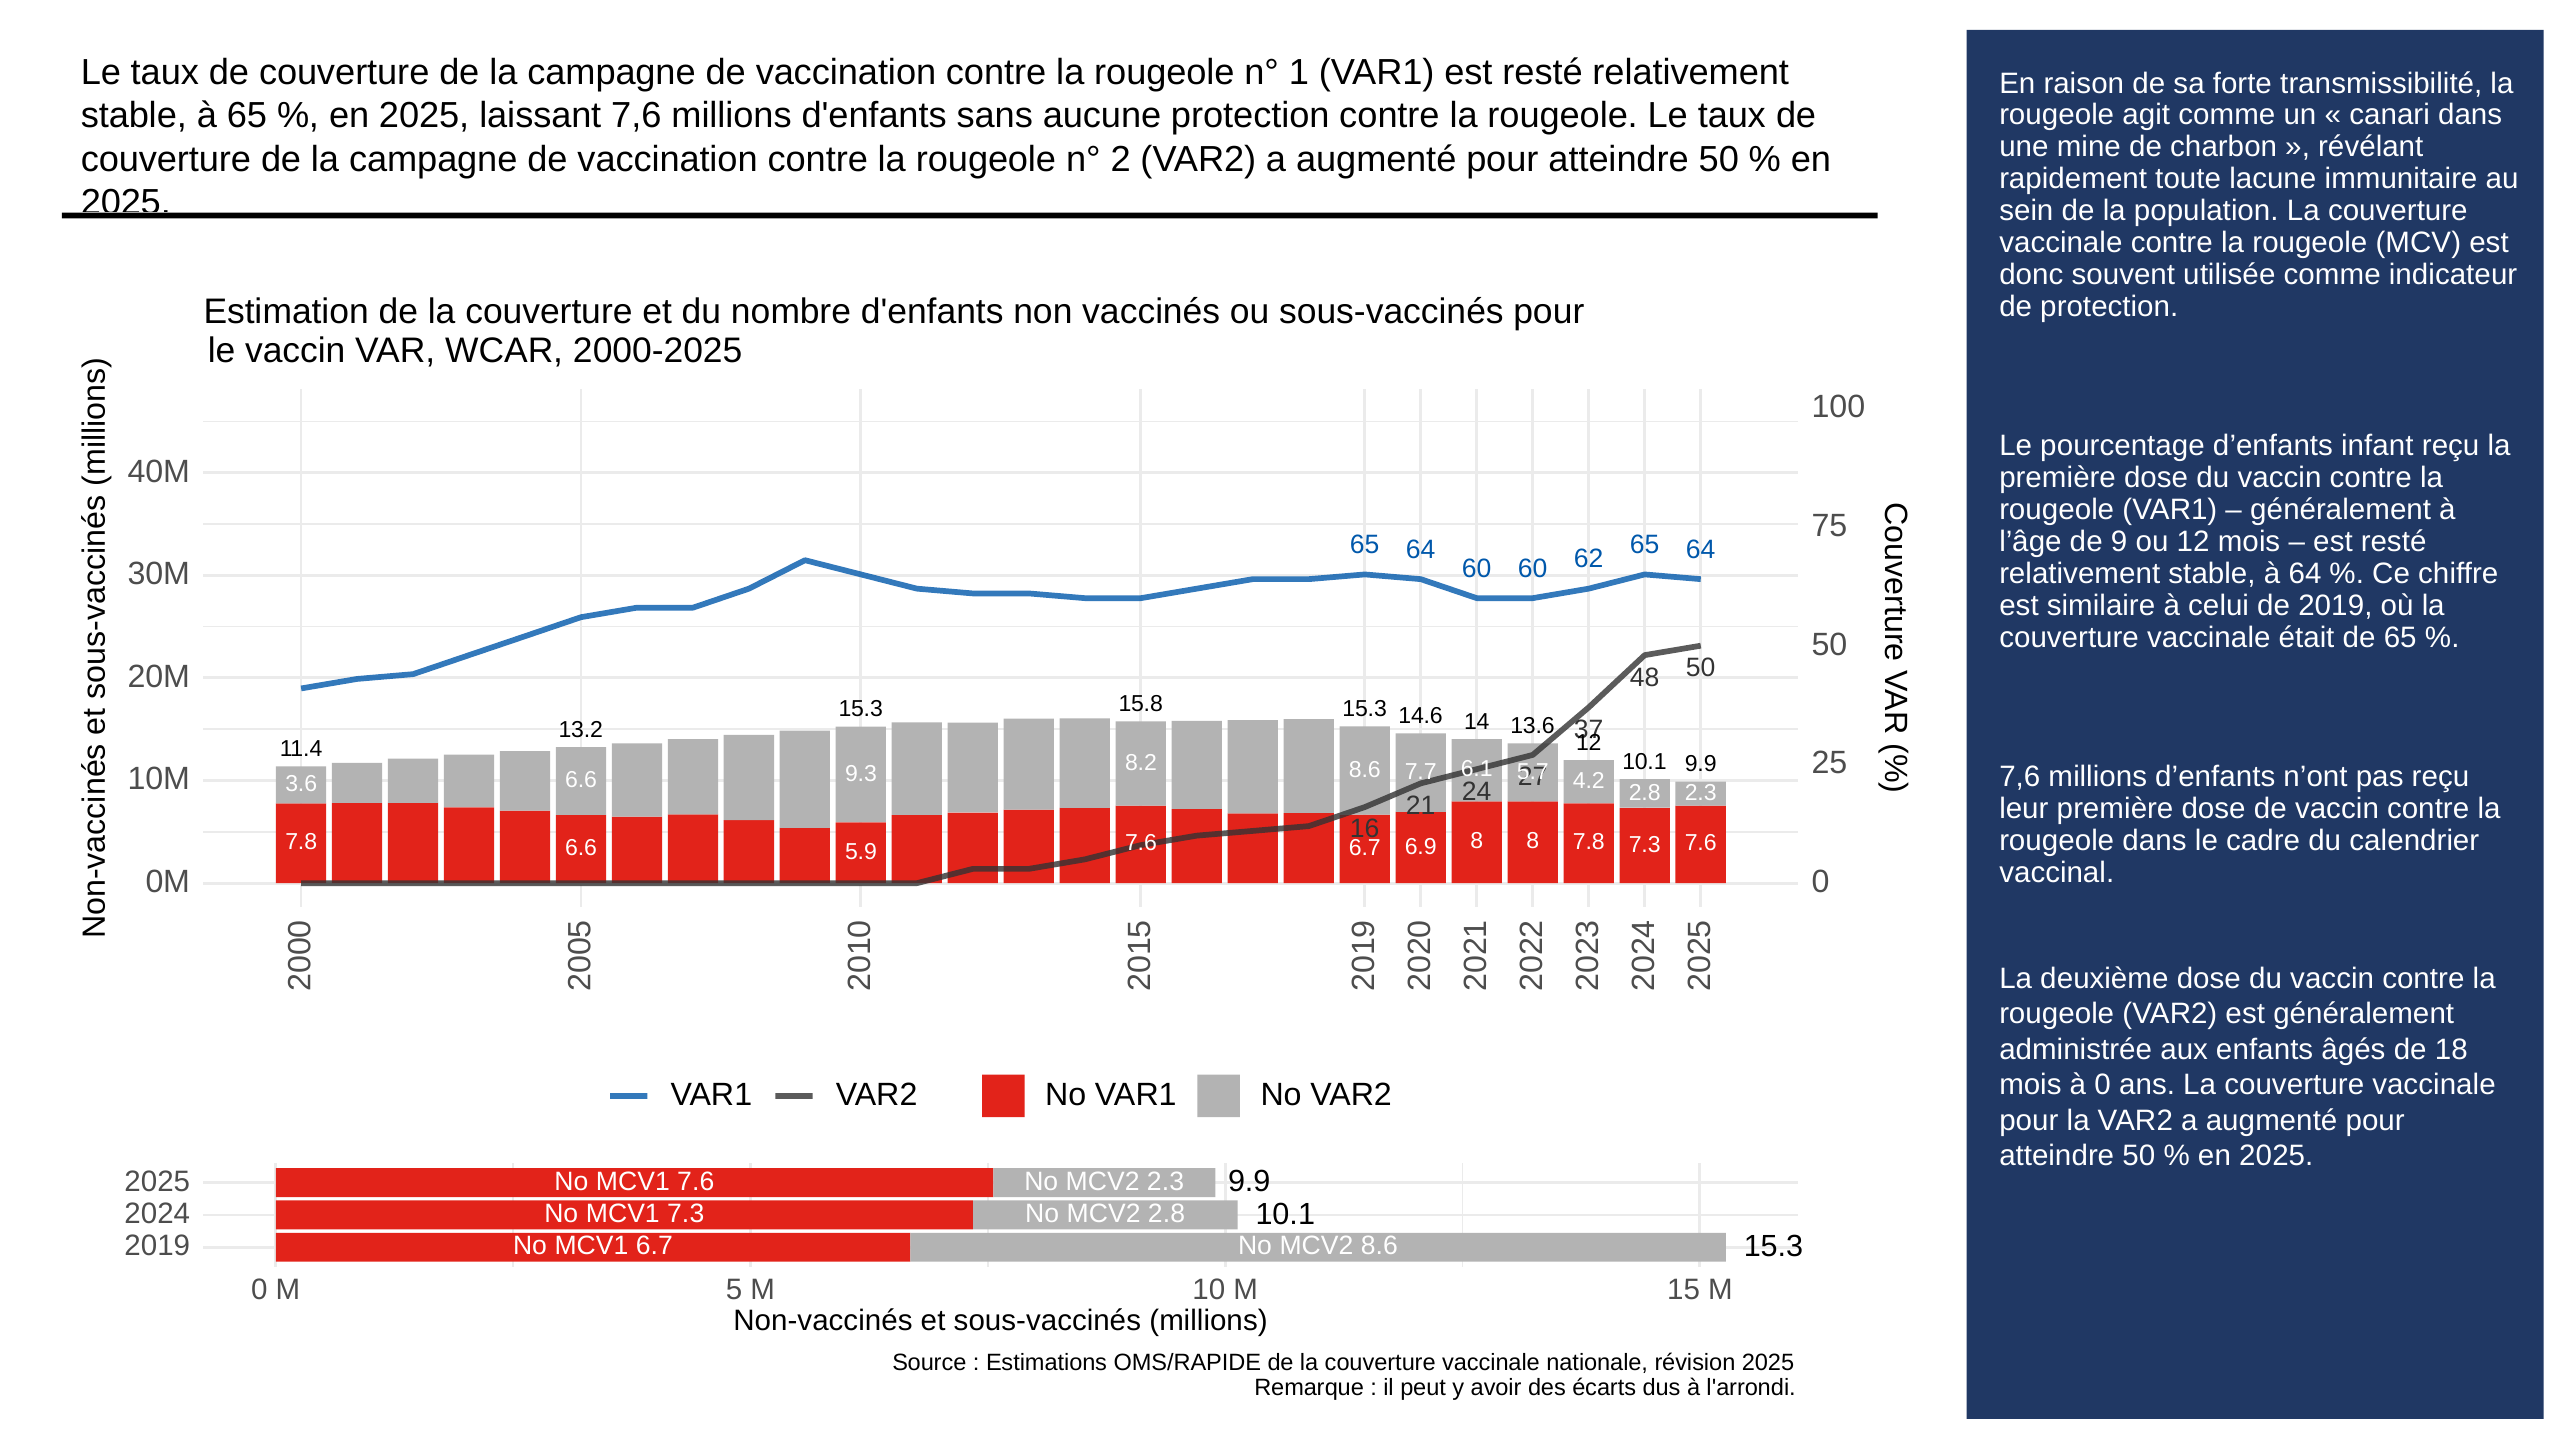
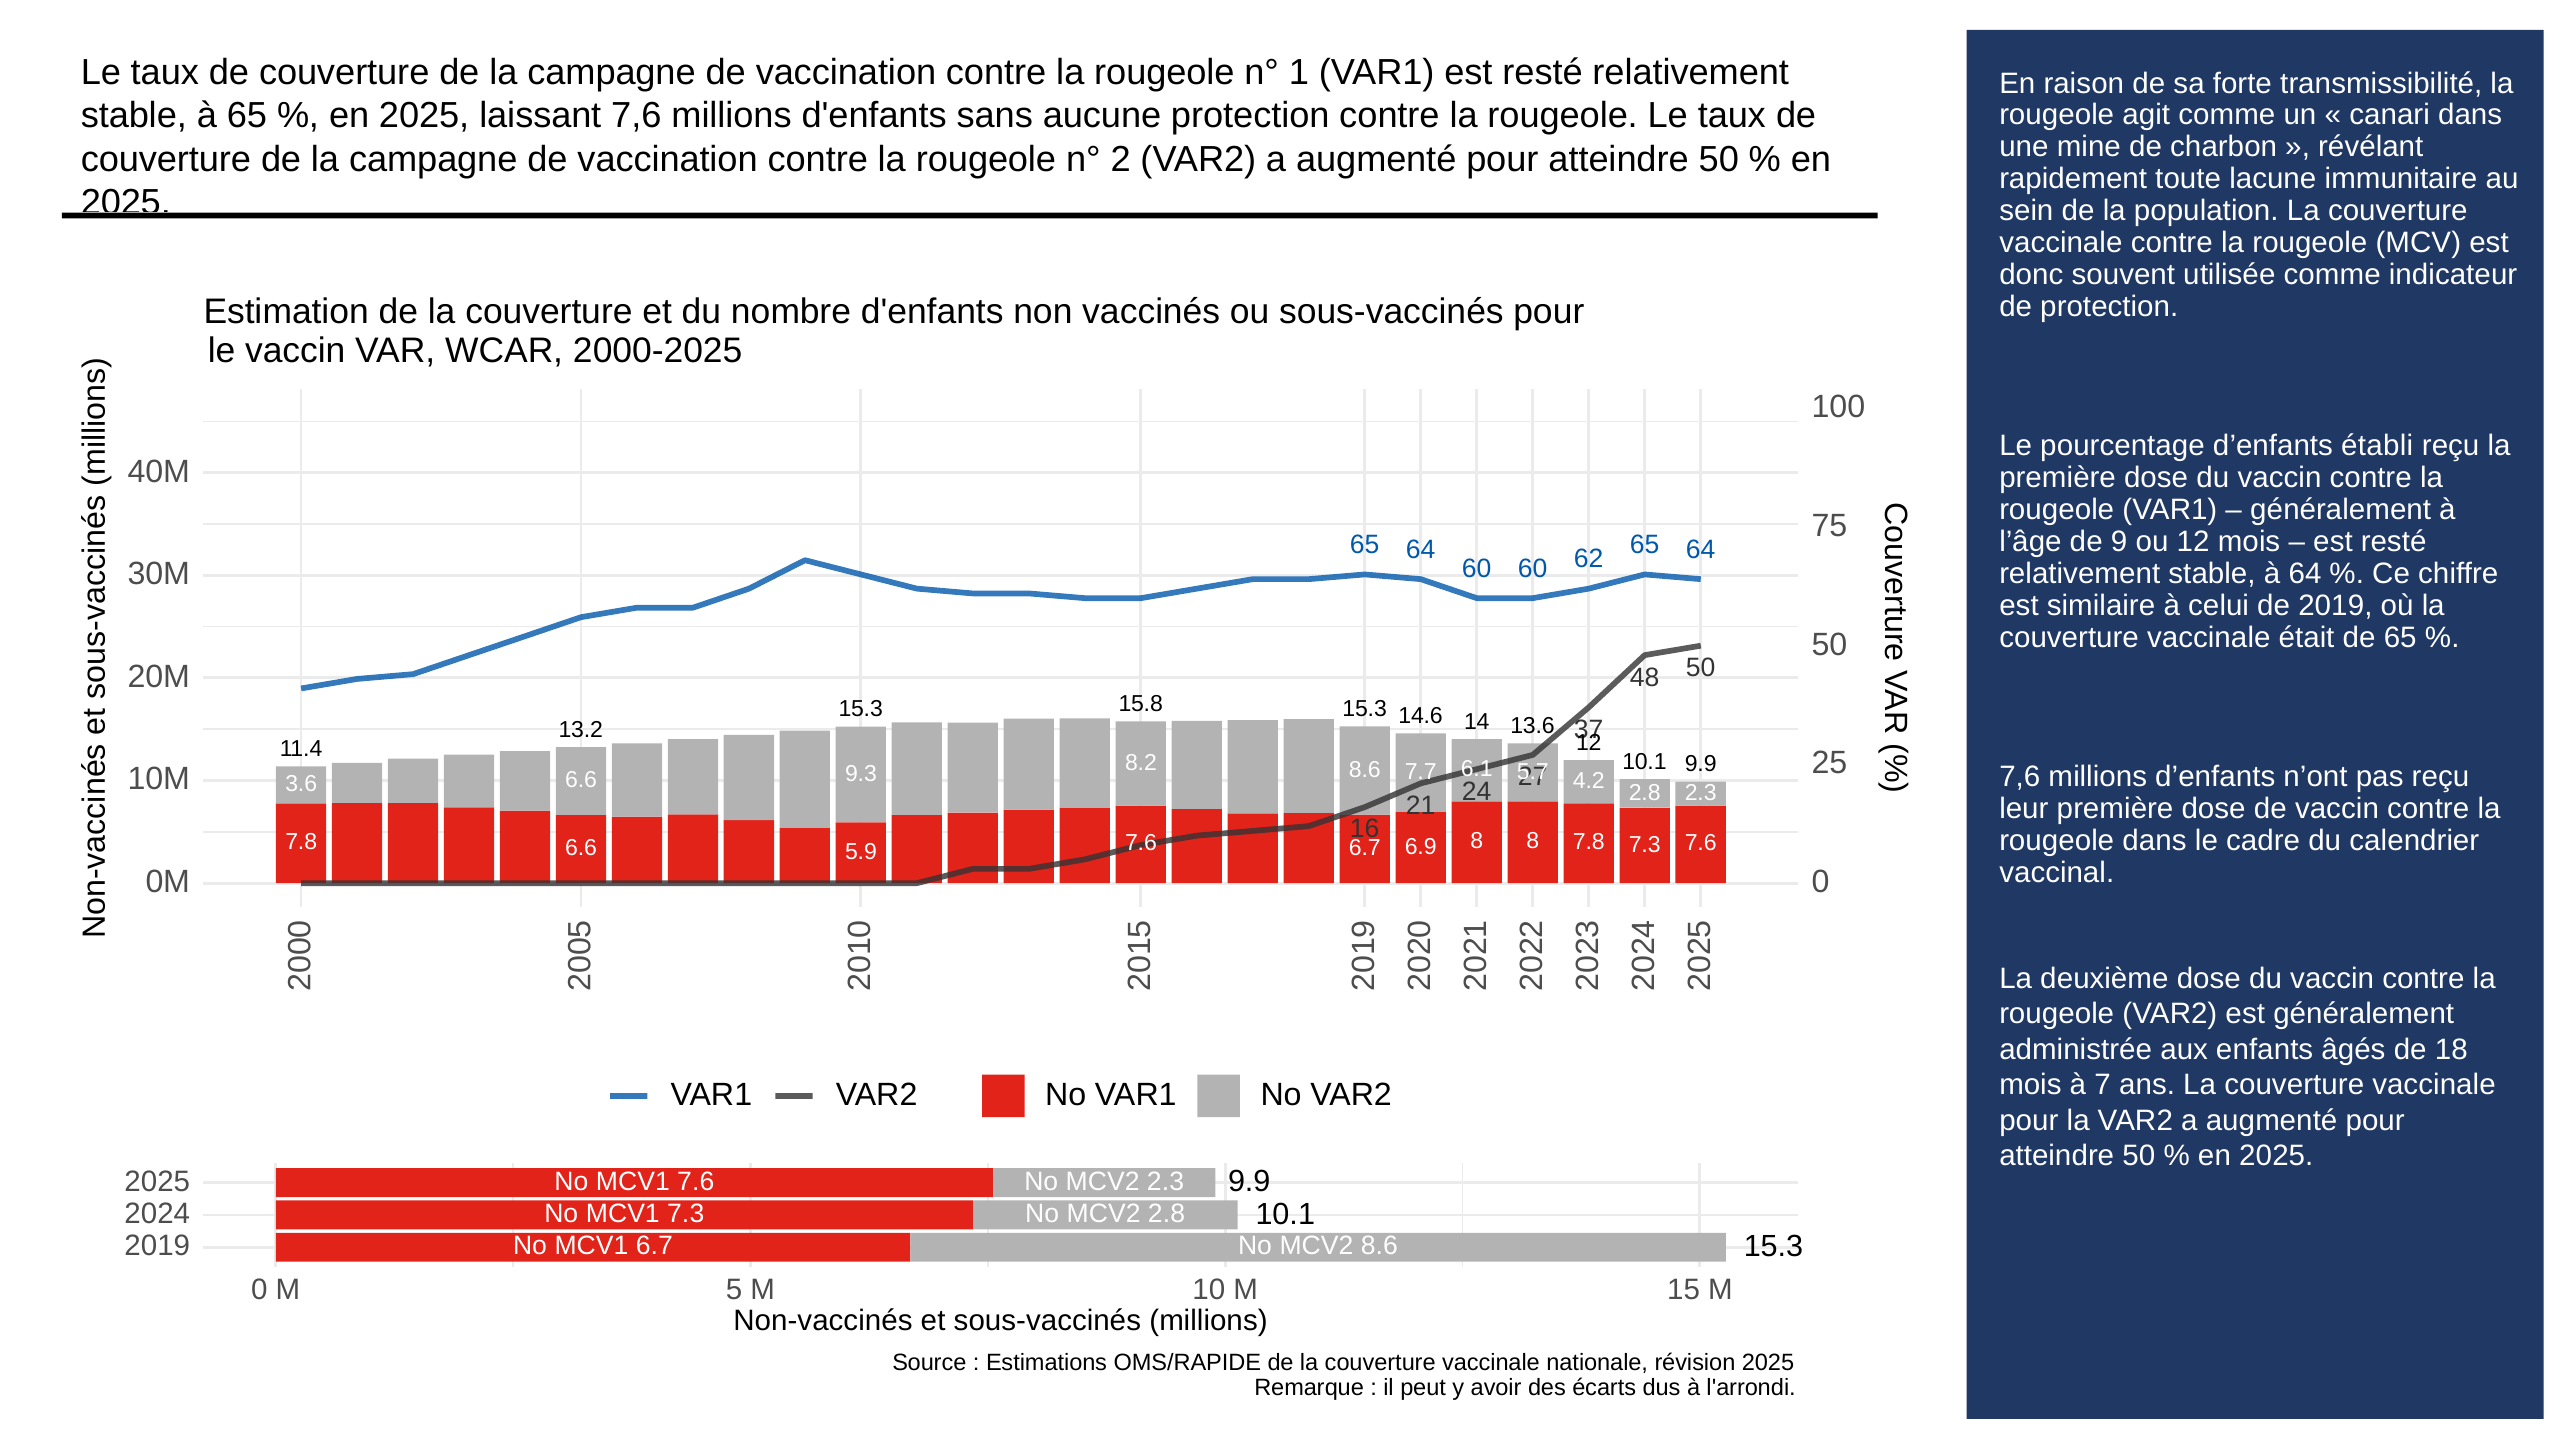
infant: infant -> établi
à 0: 0 -> 7
